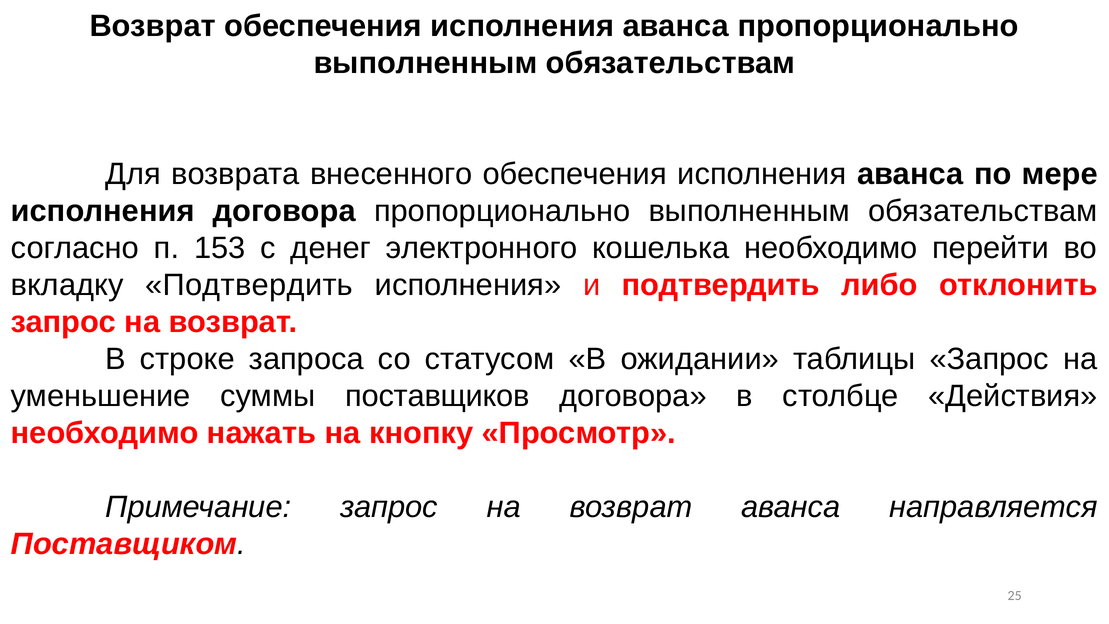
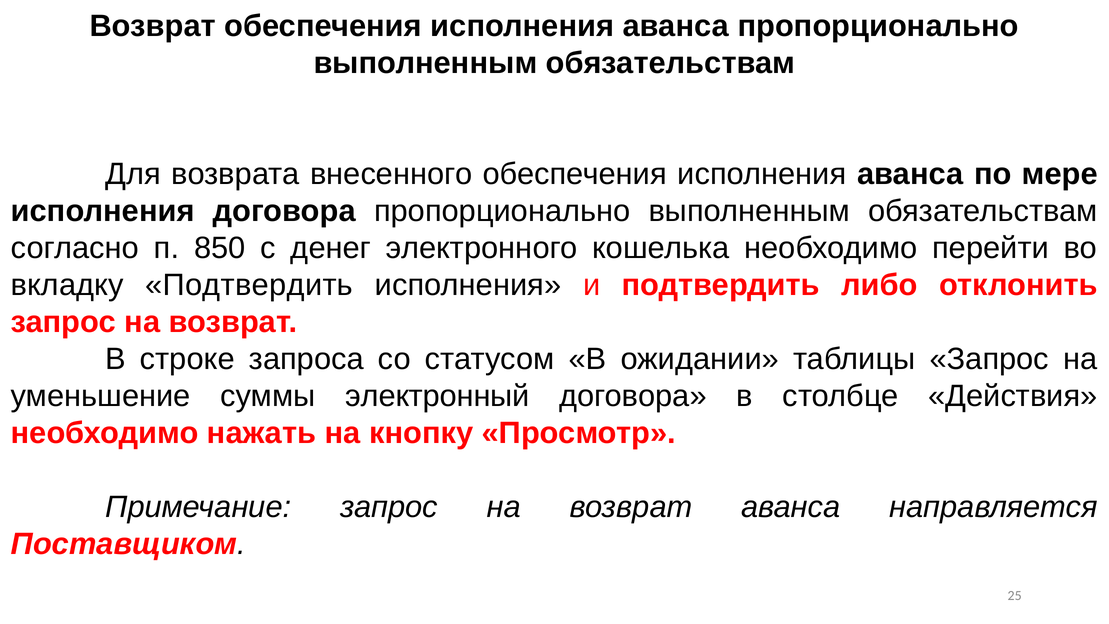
153: 153 -> 850
поставщиков: поставщиков -> электронный
